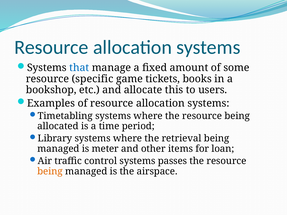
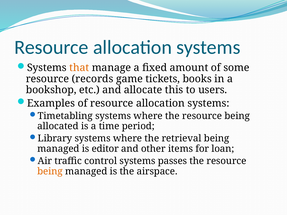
that colour: blue -> orange
specific: specific -> records
meter: meter -> editor
